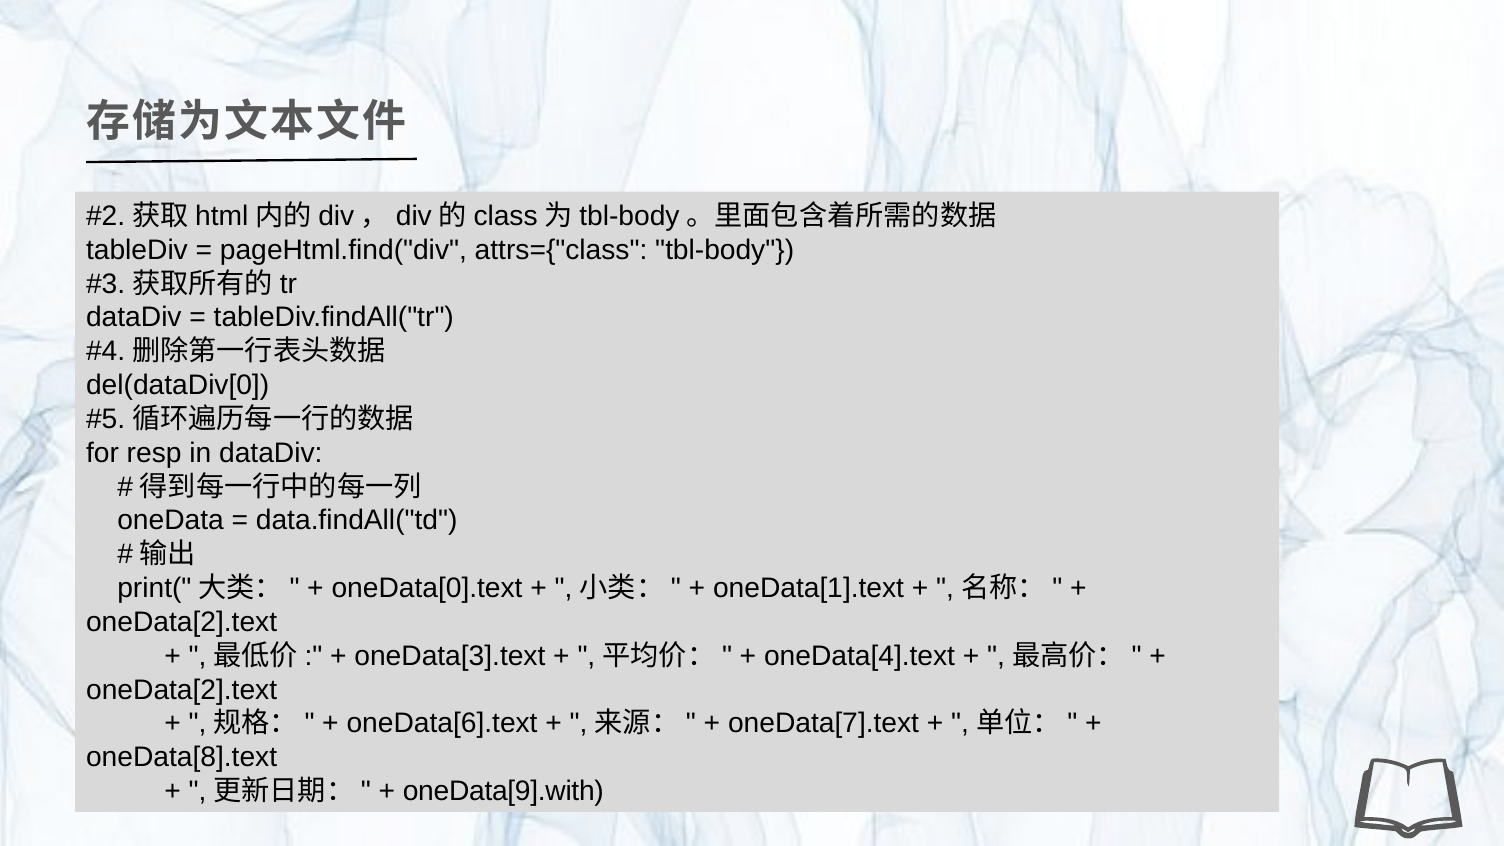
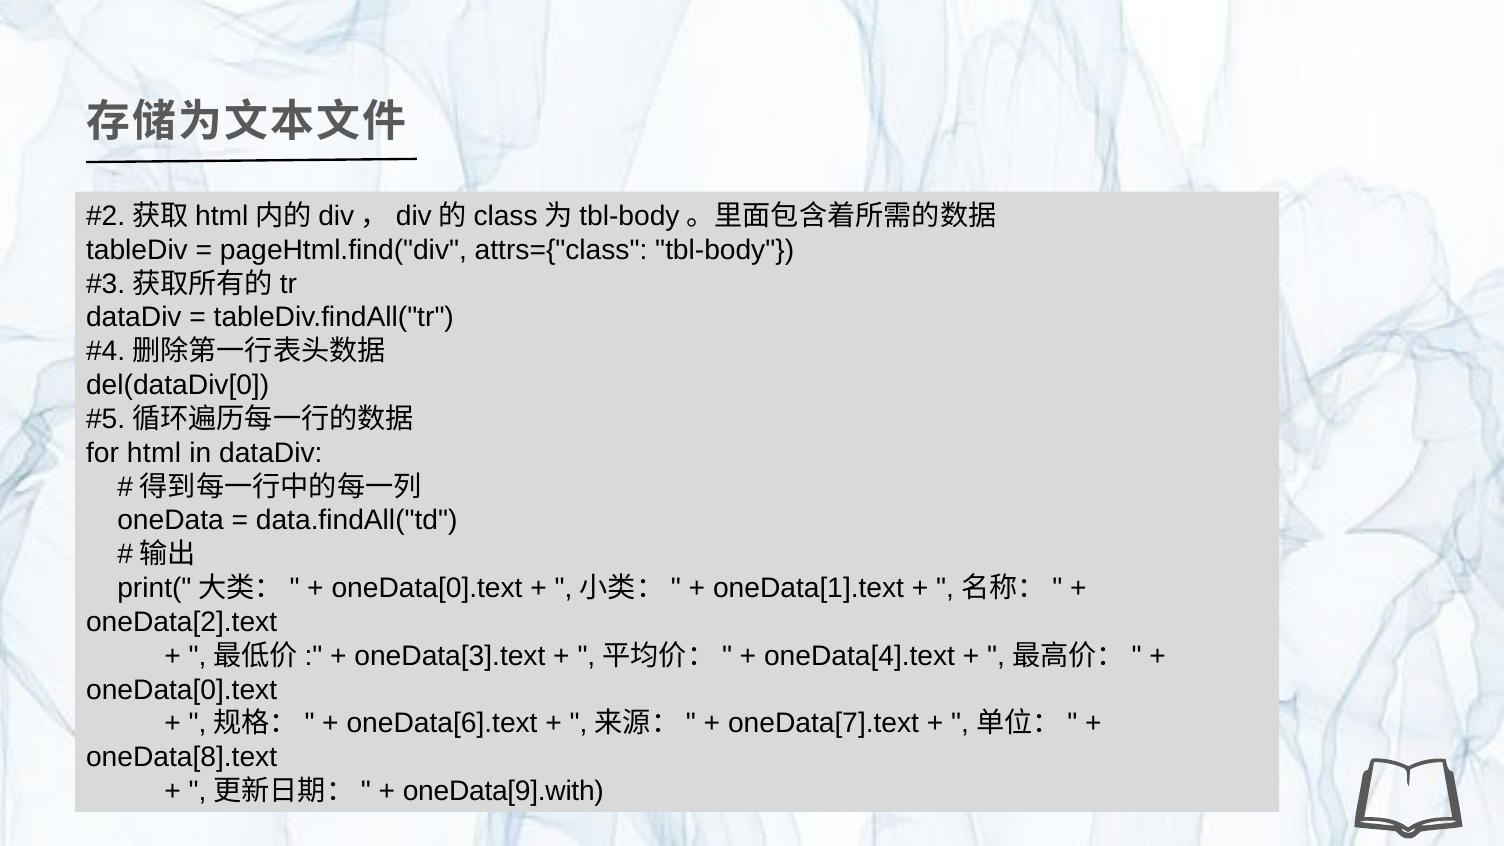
resp: resp -> html
oneData[2].text at (182, 690): oneData[2].text -> oneData[0].text
